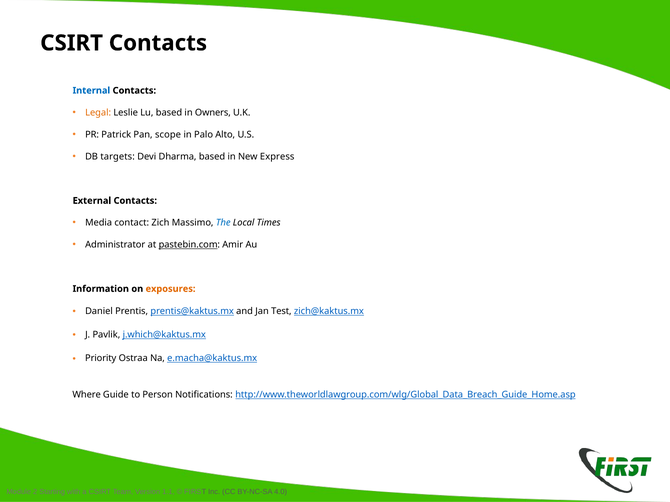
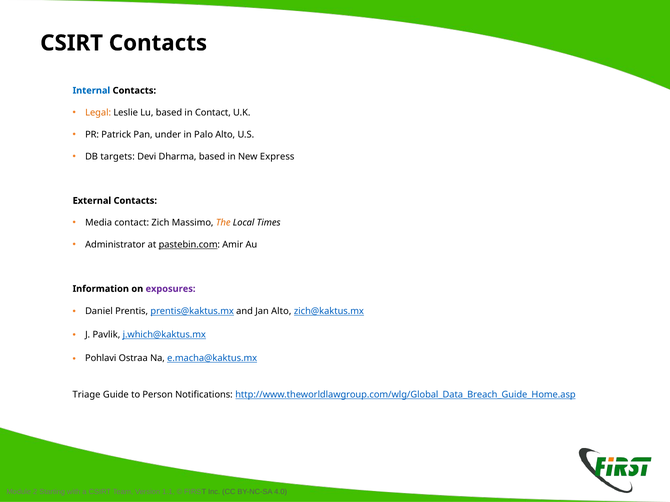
in Owners: Owners -> Contact
scope: scope -> under
The colour: blue -> orange
exposures colour: orange -> purple
Jan Test: Test -> Alto
Priority: Priority -> Pohlavi
Where: Where -> Triage
